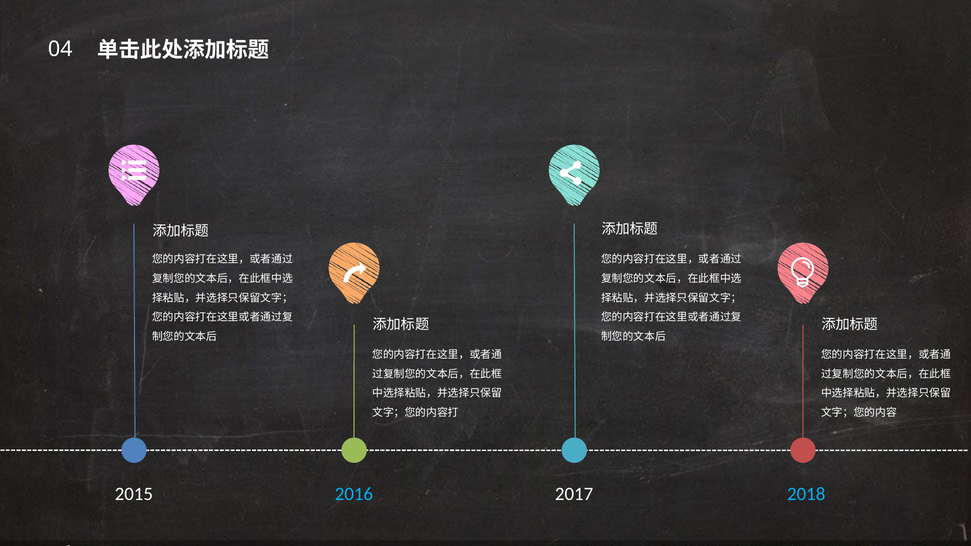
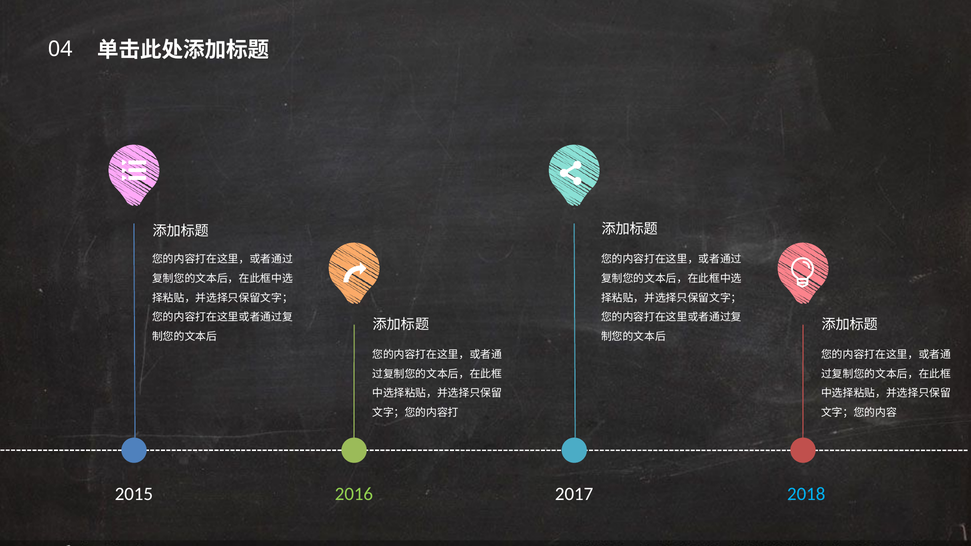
2016 colour: light blue -> light green
